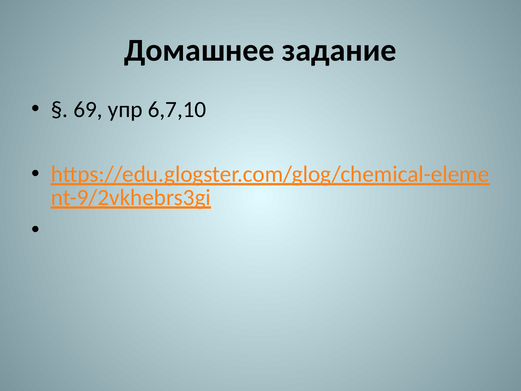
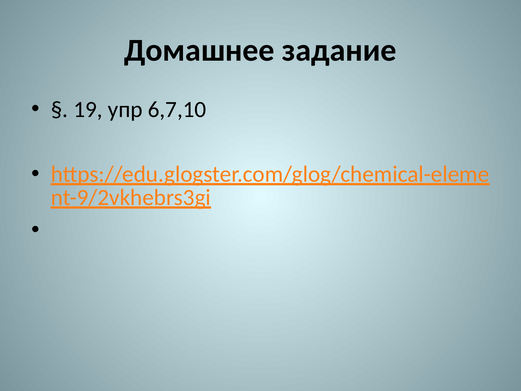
69: 69 -> 19
